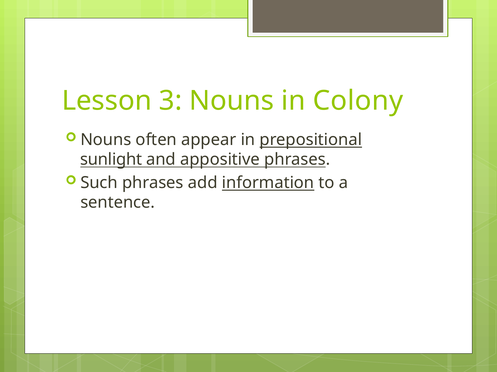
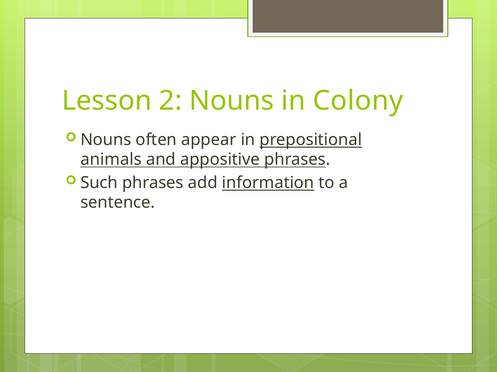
3: 3 -> 2
sunlight: sunlight -> animals
